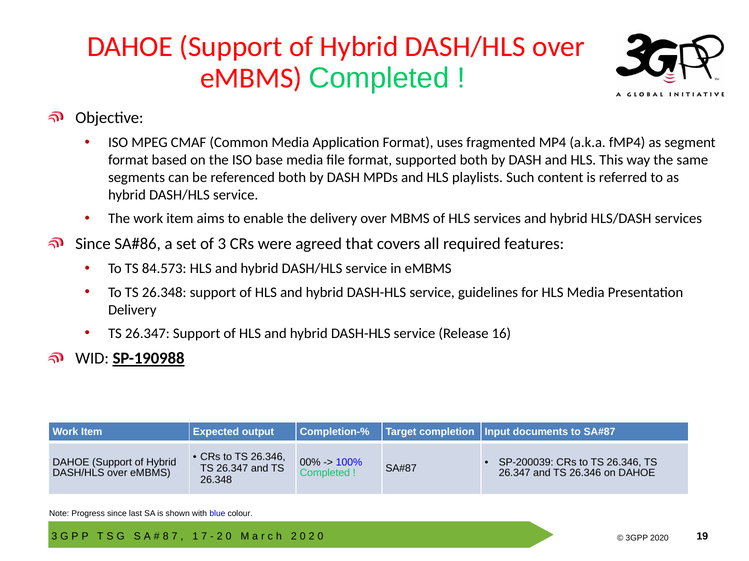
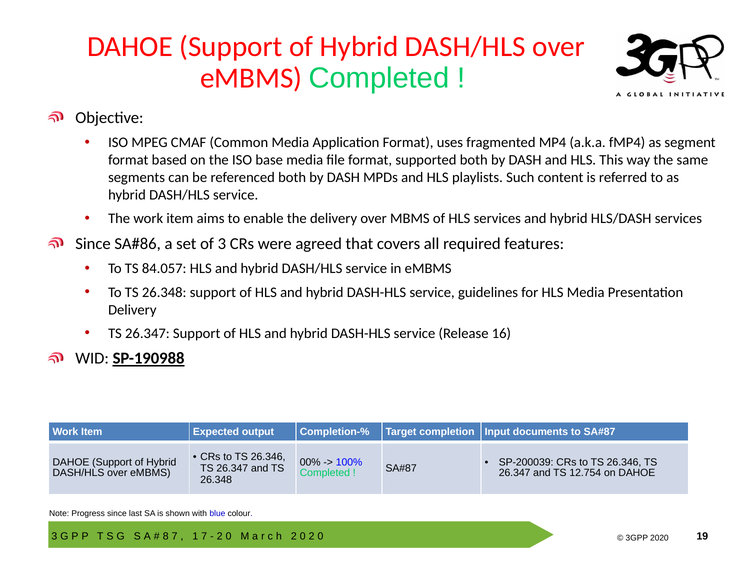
84.573: 84.573 -> 84.057
and TS 26.346: 26.346 -> 12.754
